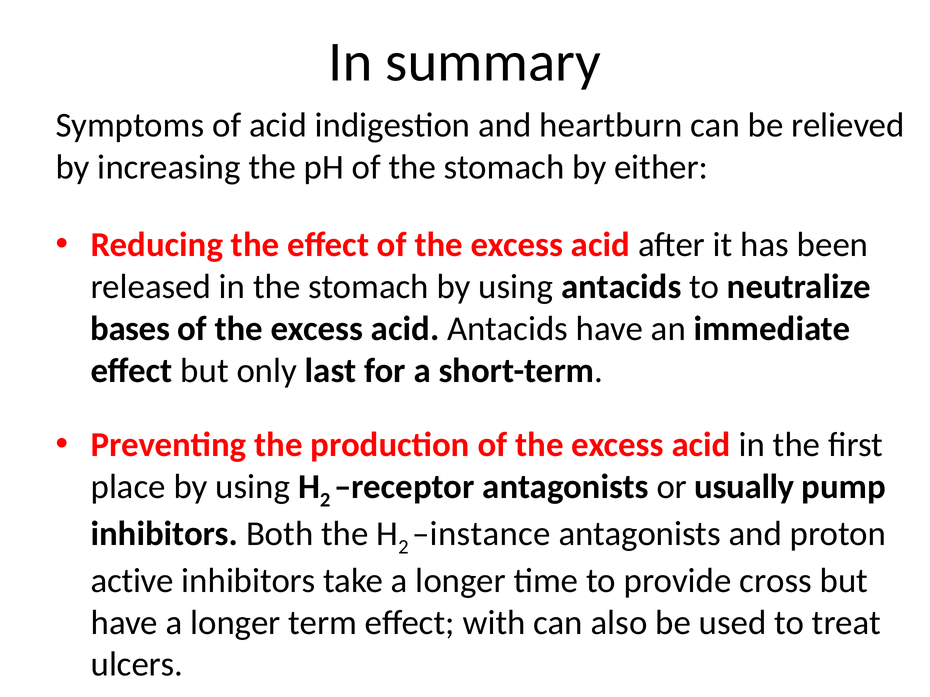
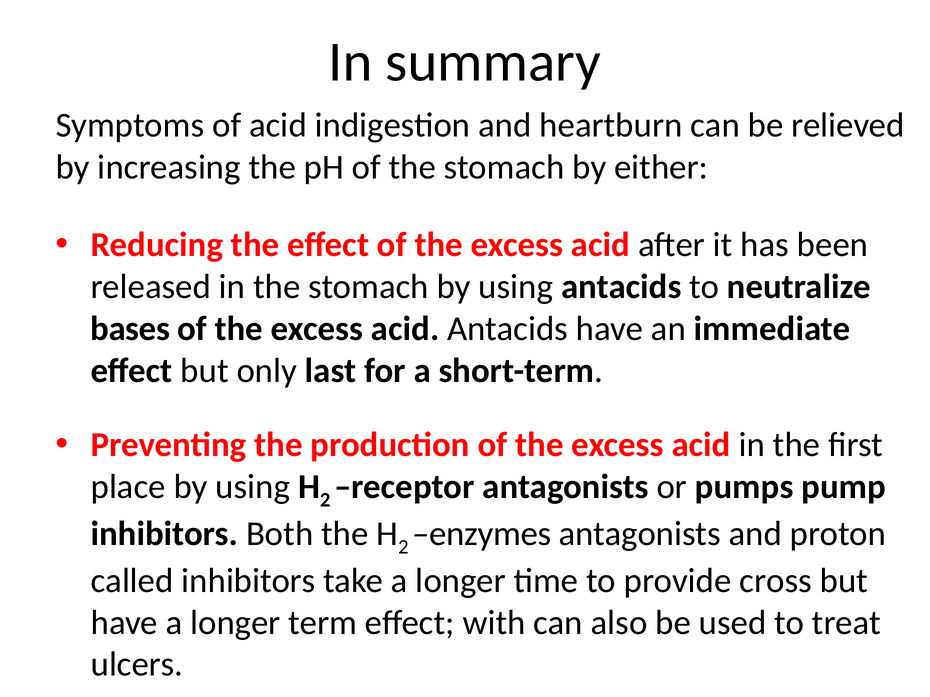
usually: usually -> pumps
instance: instance -> enzymes
active: active -> called
